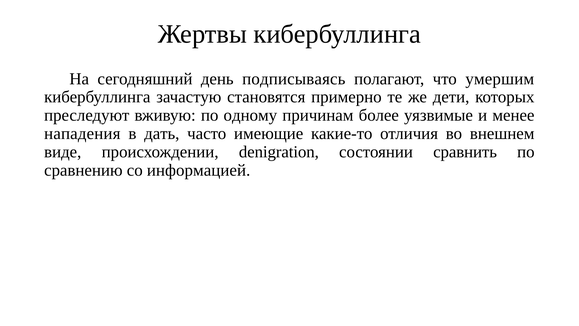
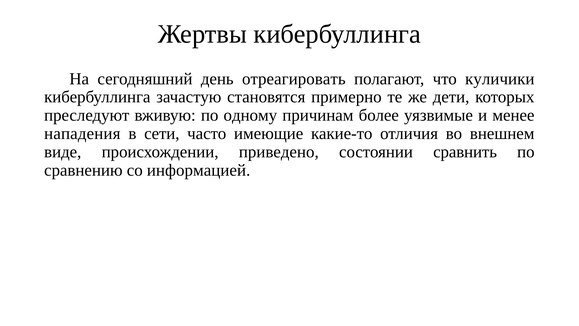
подписываясь: подписываясь -> отреагировать
умершим: умершим -> куличики
дать: дать -> сети
denigration: denigration -> приведено
